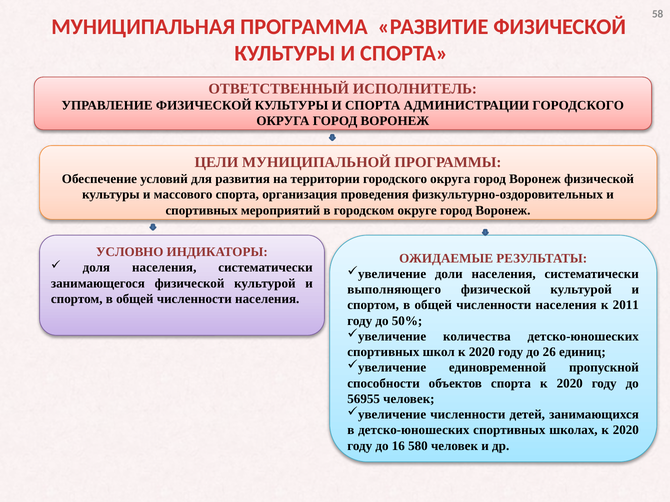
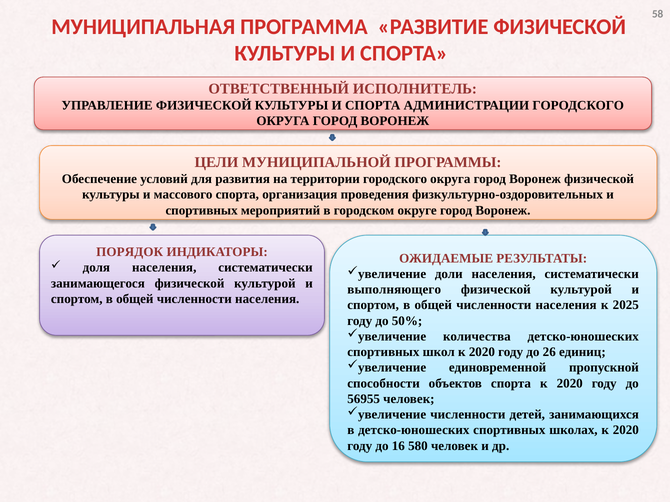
УСЛОВНО: УСЛОВНО -> ПОРЯДОК
2011: 2011 -> 2025
